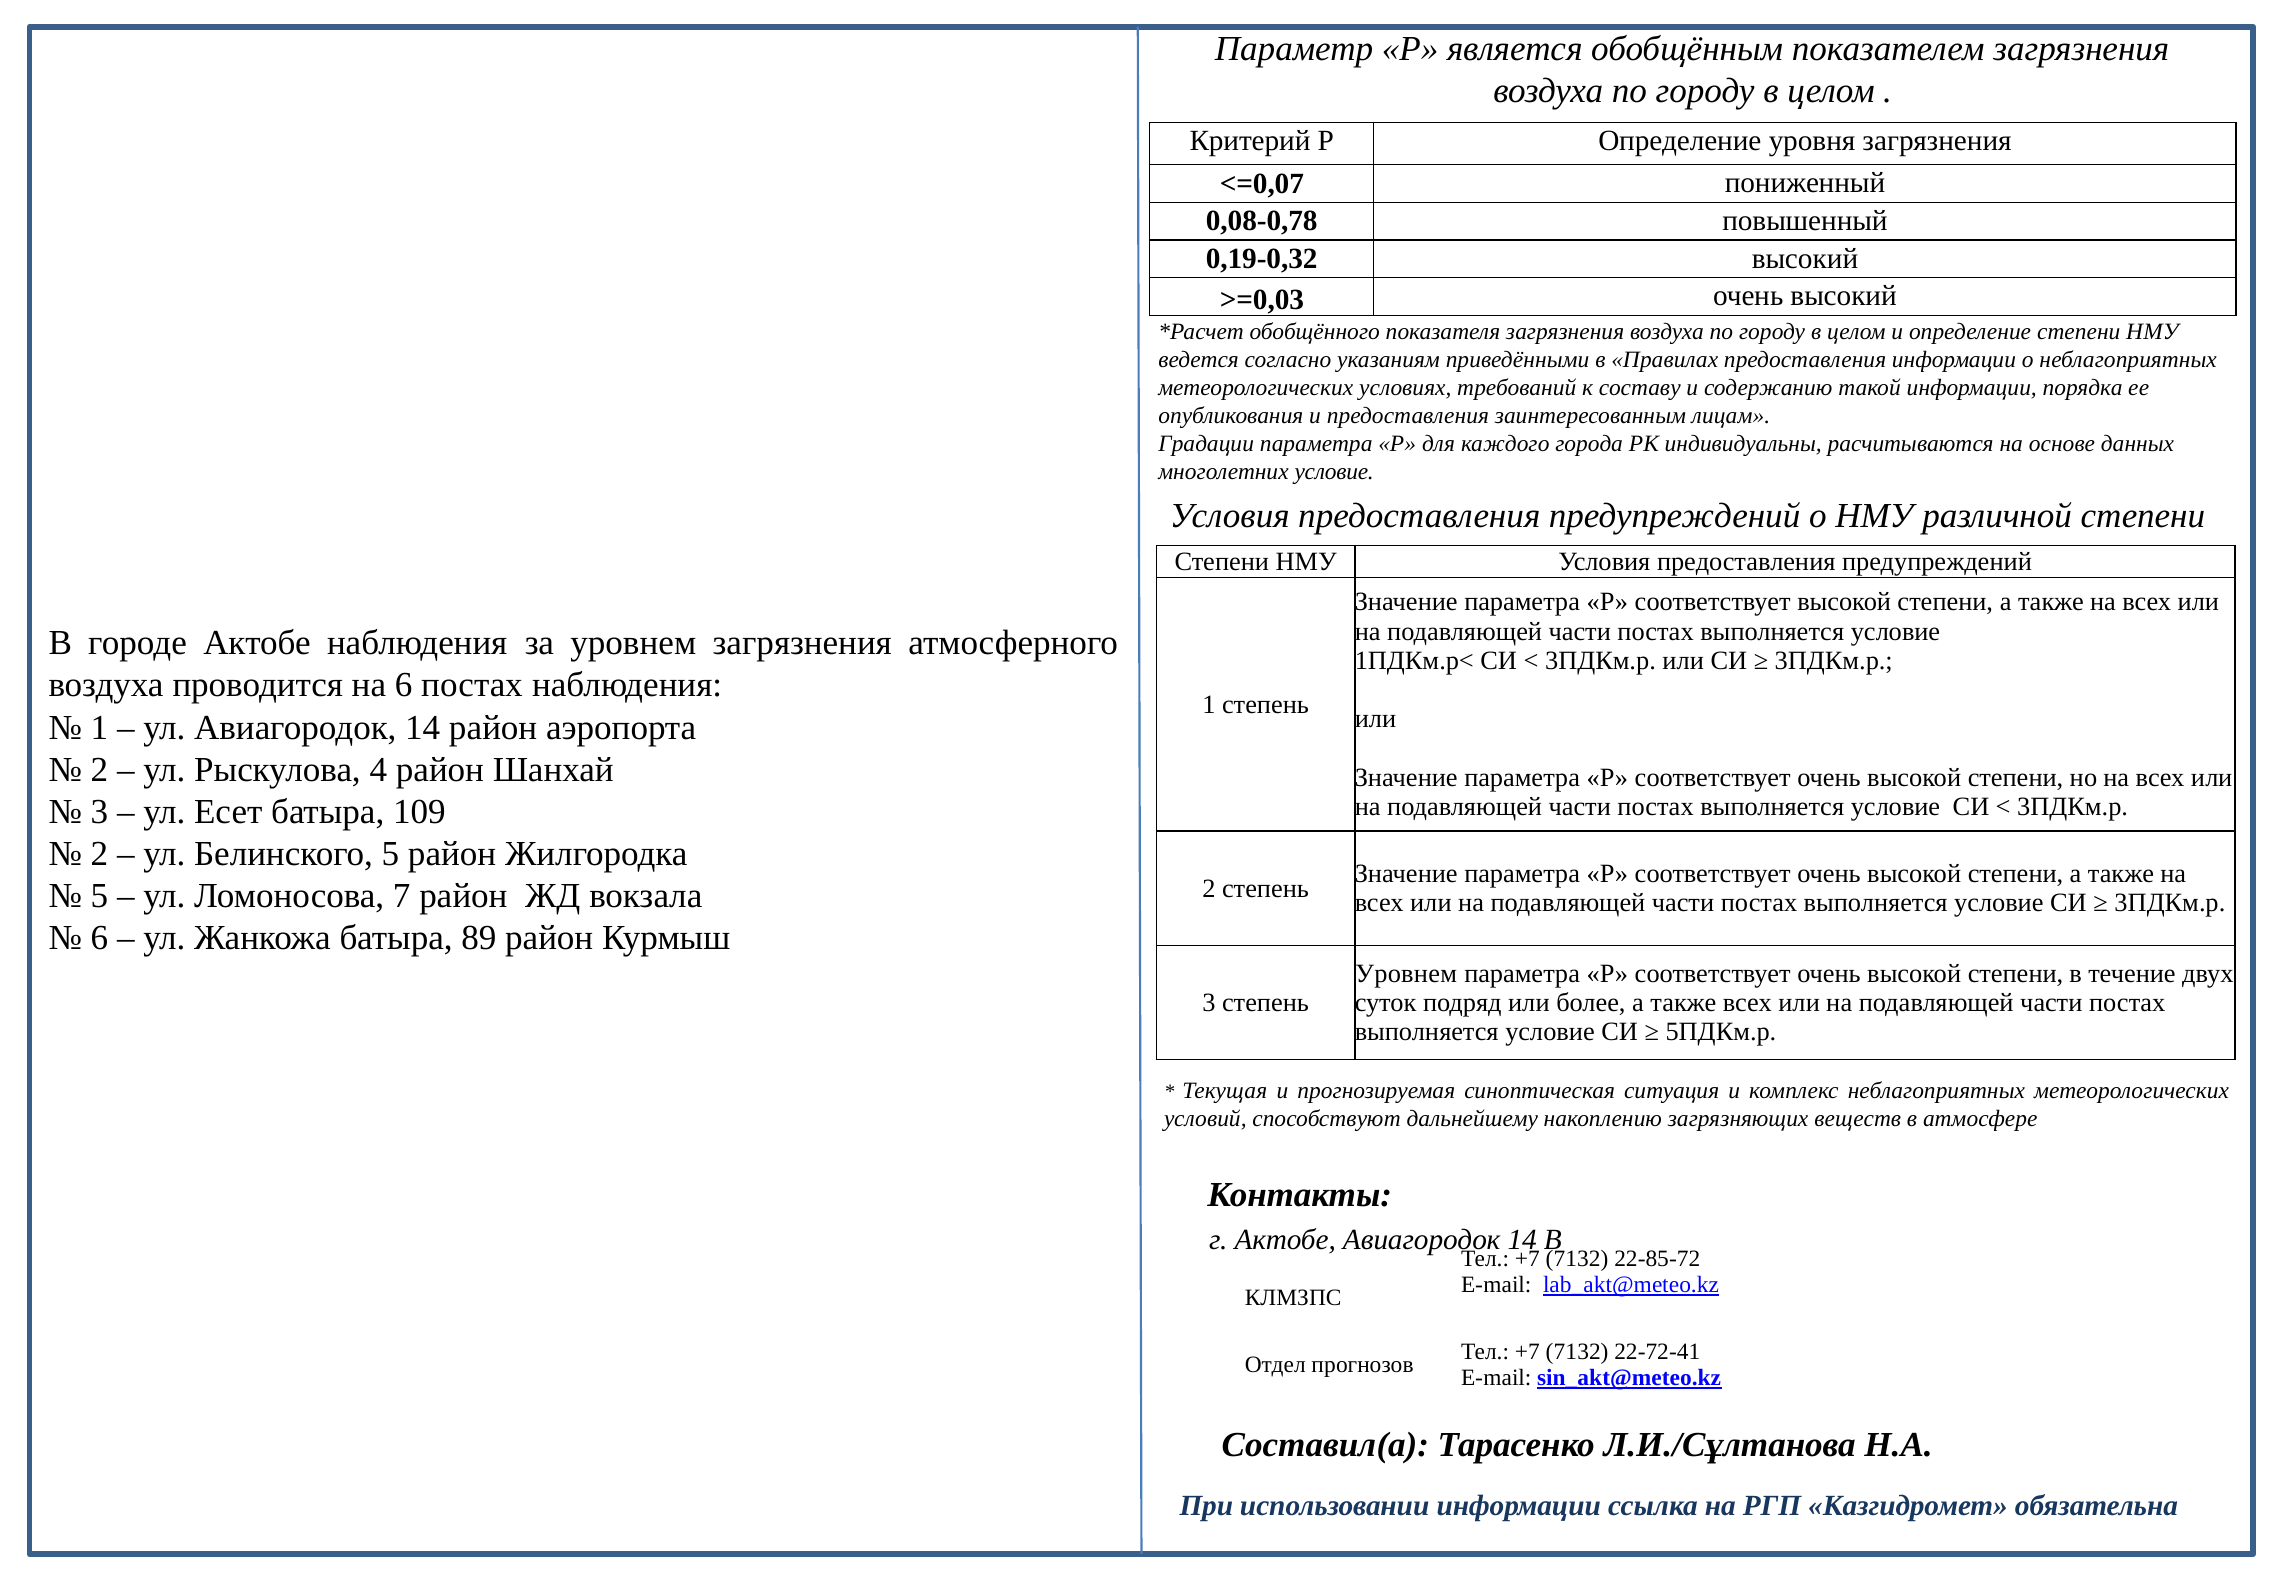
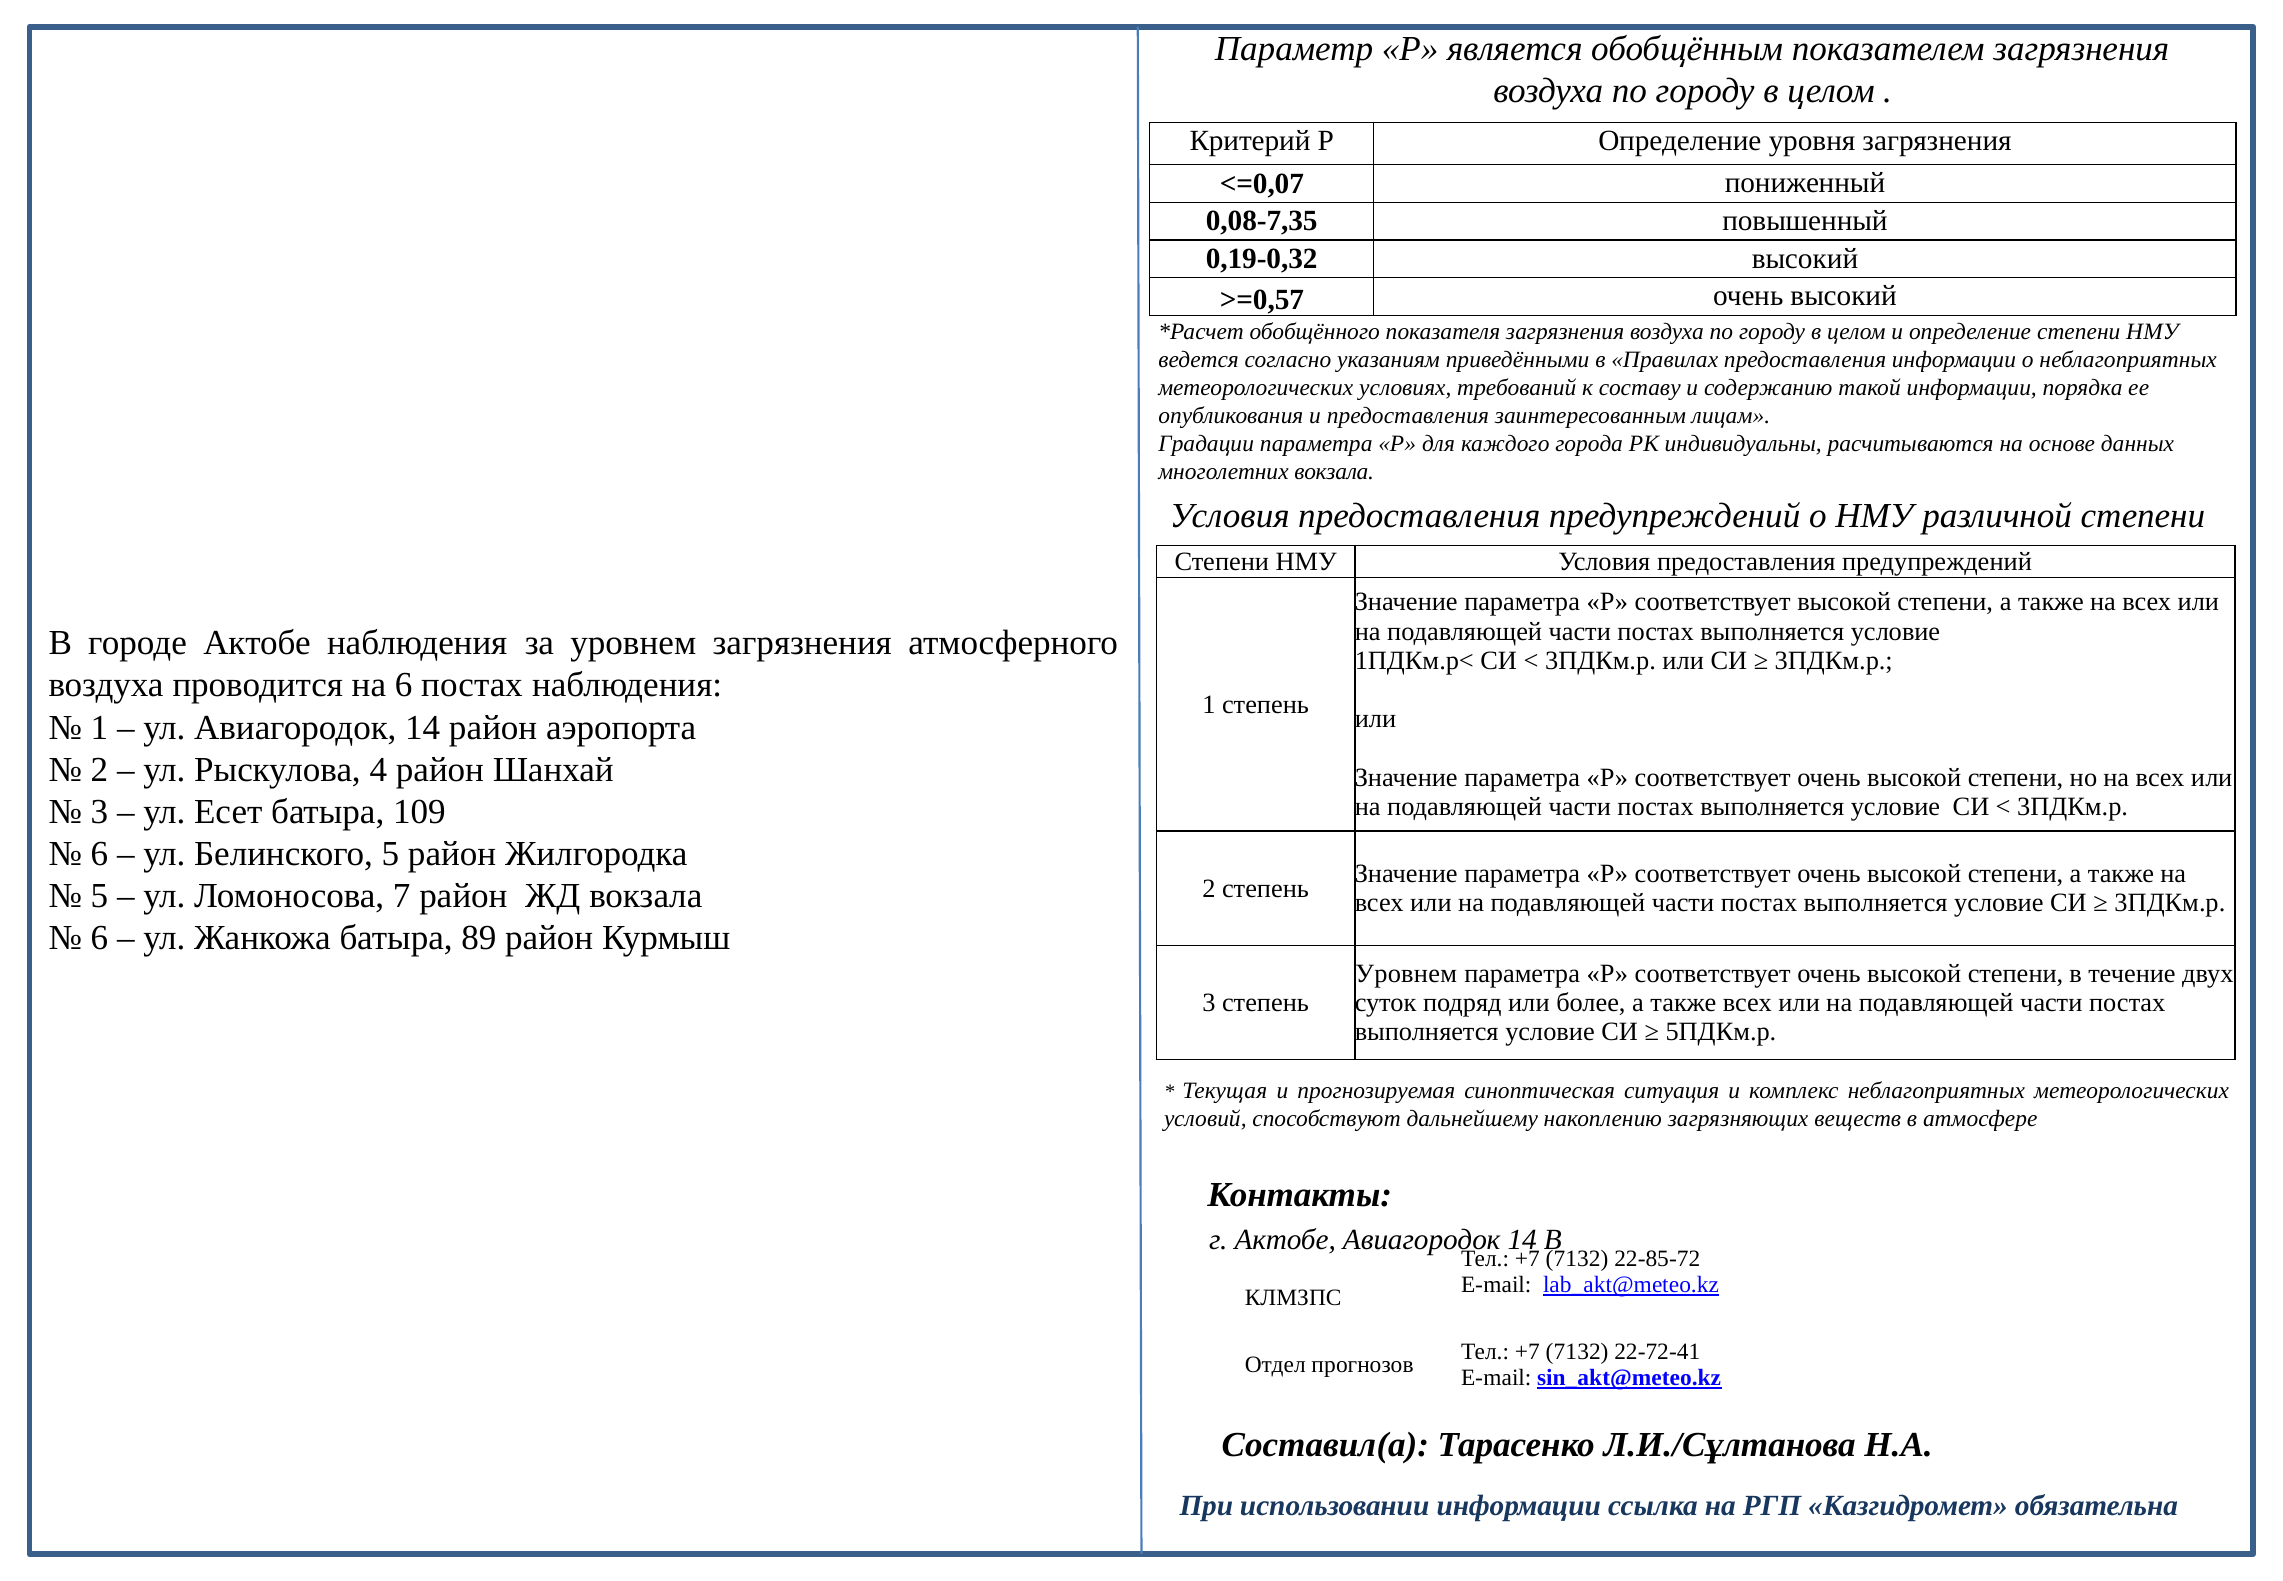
0,08-0,78: 0,08-0,78 -> 0,08-7,35
>=0,03: >=0,03 -> >=0,57
многолетних условие: условие -> вокзала
2 at (99, 854): 2 -> 6
